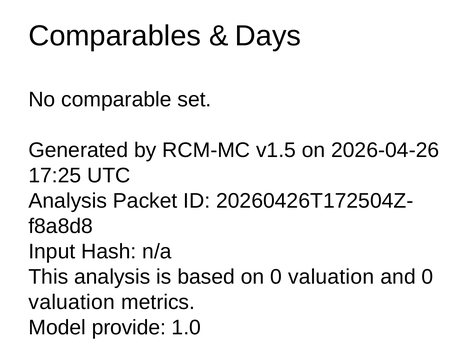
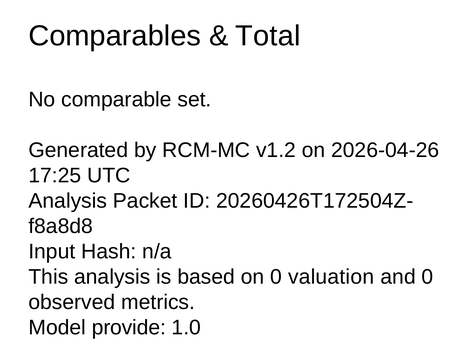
Days: Days -> Total
v1.5: v1.5 -> v1.2
valuation at (72, 302): valuation -> observed
